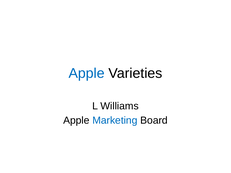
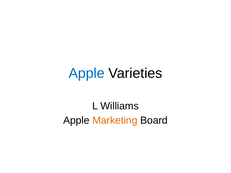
Marketing colour: blue -> orange
